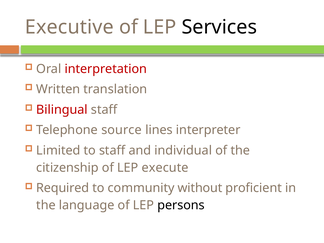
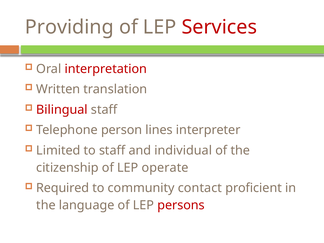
Executive: Executive -> Providing
Services colour: black -> red
source: source -> person
execute: execute -> operate
without: without -> contact
persons colour: black -> red
